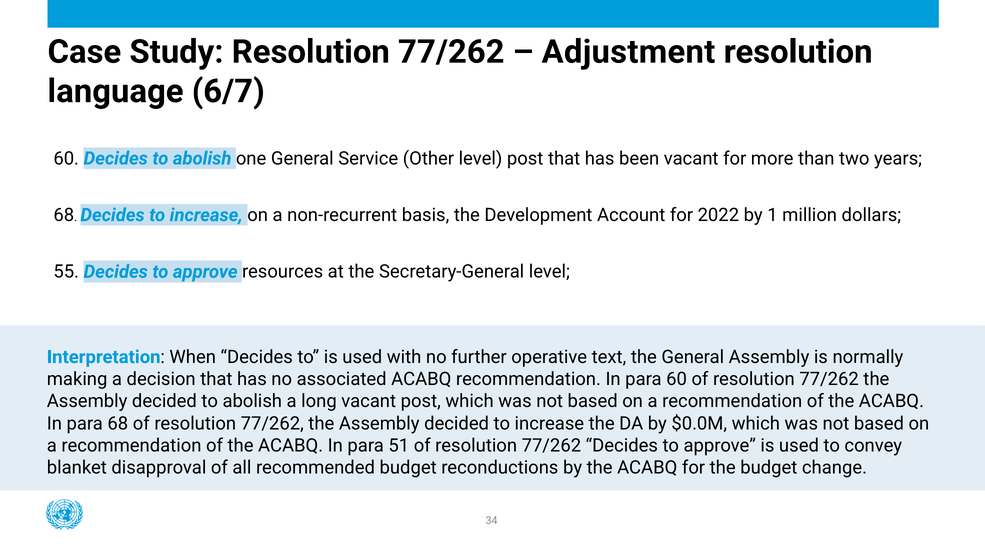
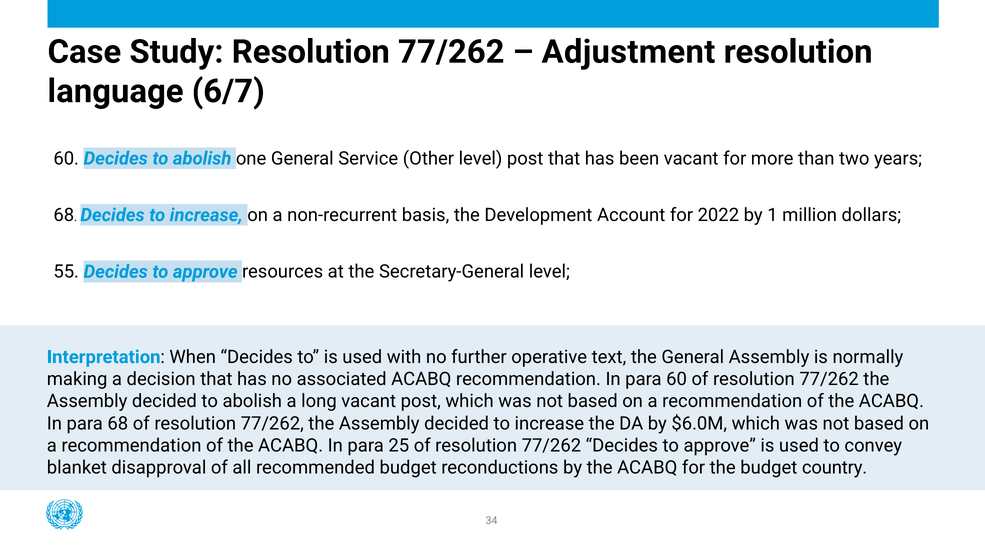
$0.0M: $0.0M -> $6.0M
51: 51 -> 25
change: change -> country
